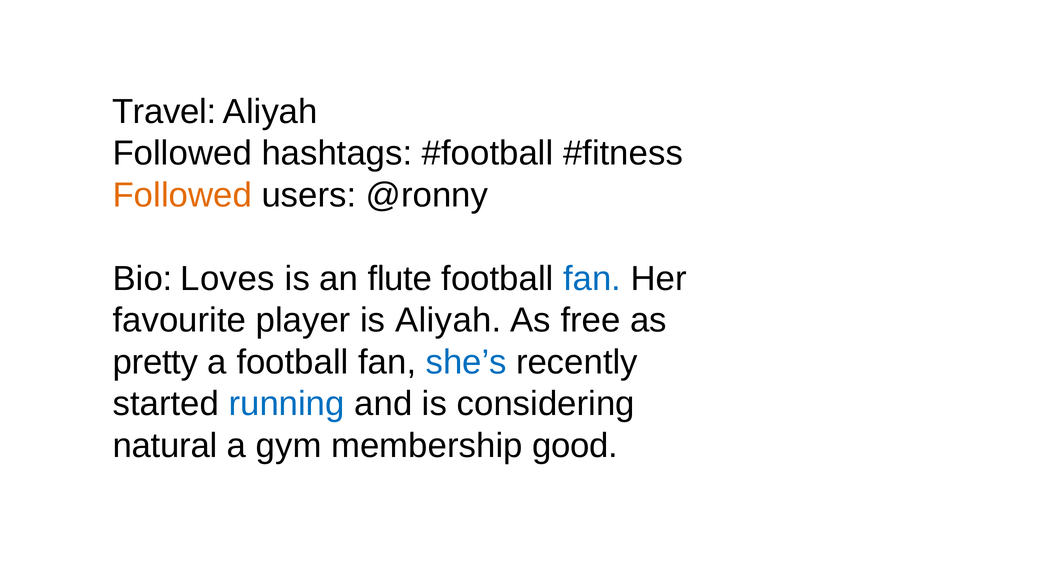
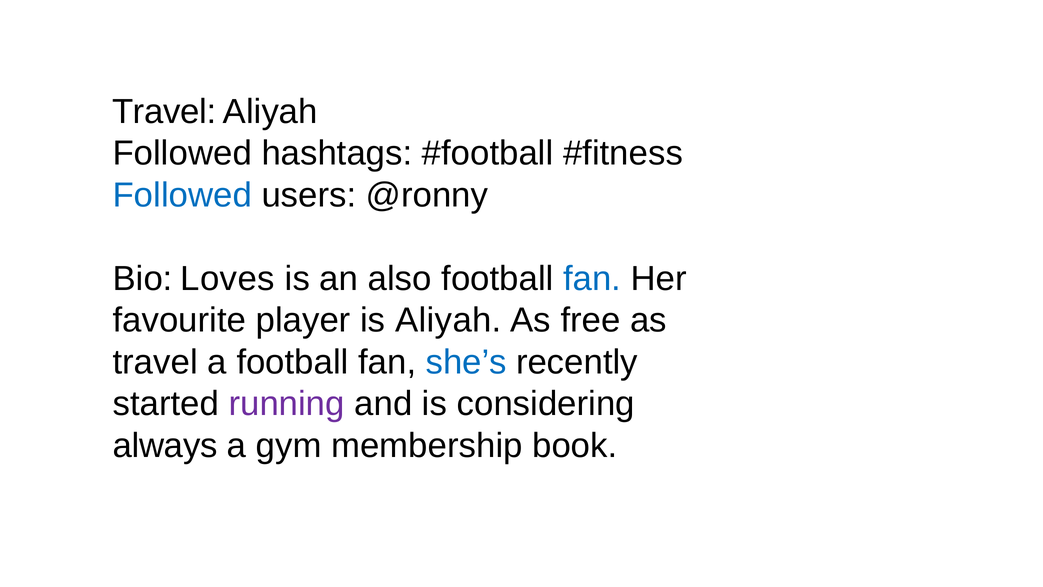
Followed at (182, 195) colour: orange -> blue
flute: flute -> also
pretty at (155, 362): pretty -> travel
running colour: blue -> purple
natural: natural -> always
good: good -> book
